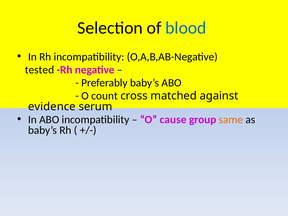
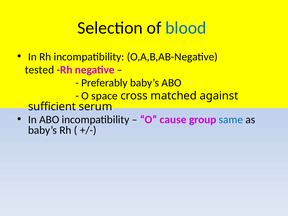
count: count -> space
evidence: evidence -> sufficient
same colour: orange -> blue
